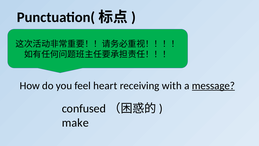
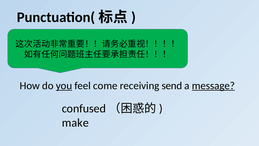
you underline: none -> present
heart: heart -> come
with: with -> send
